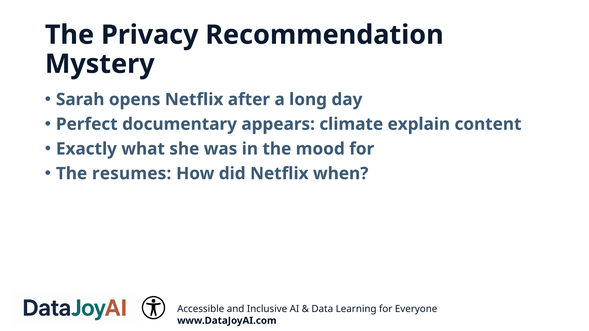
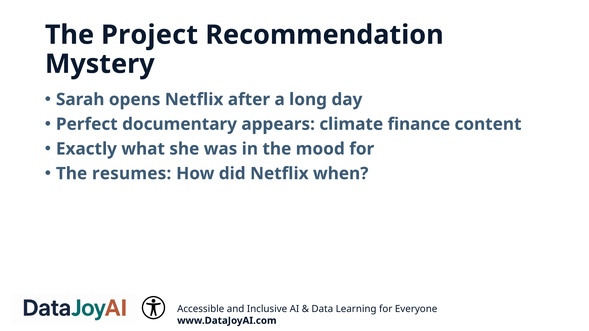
Privacy: Privacy -> Project
explain: explain -> finance
